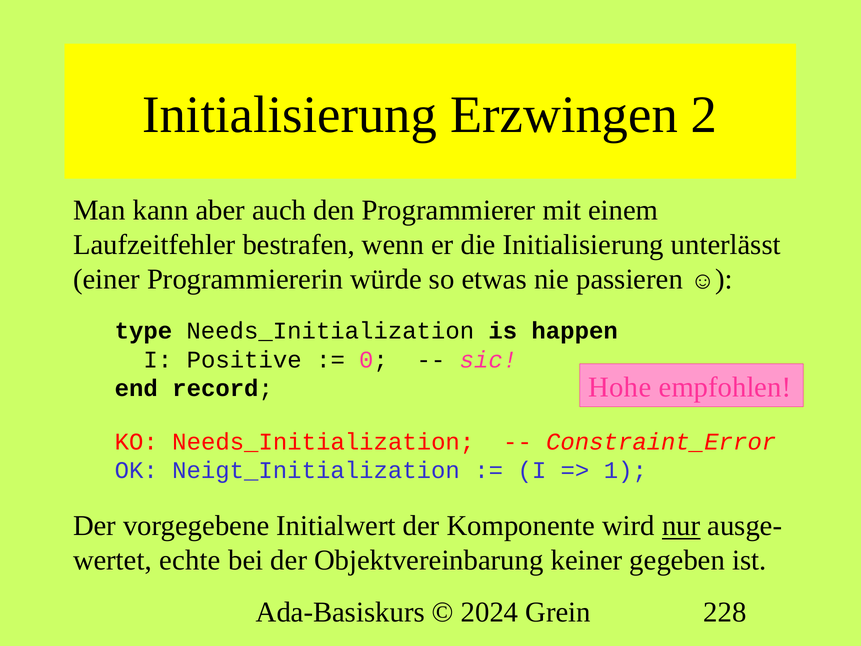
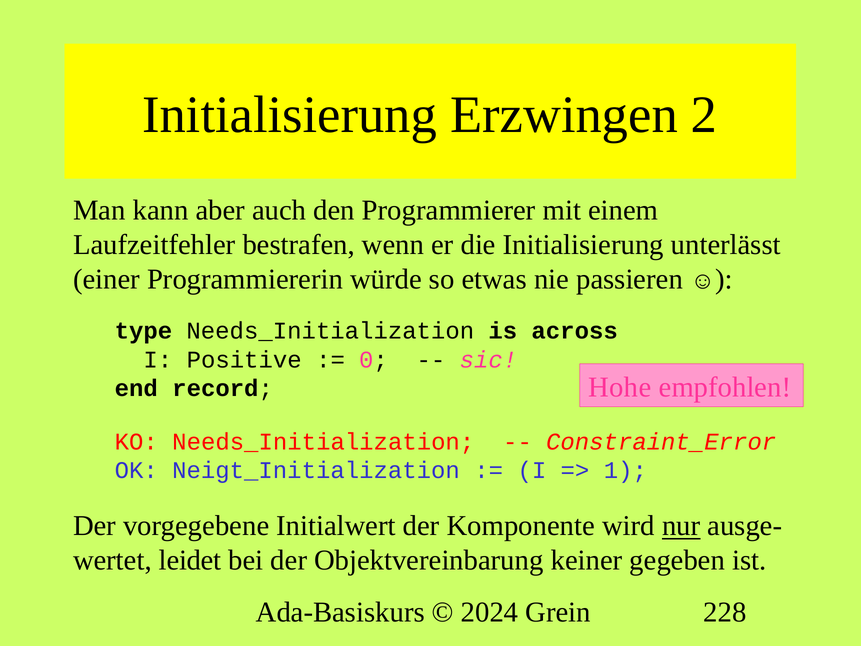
happen: happen -> across
echte: echte -> leidet
